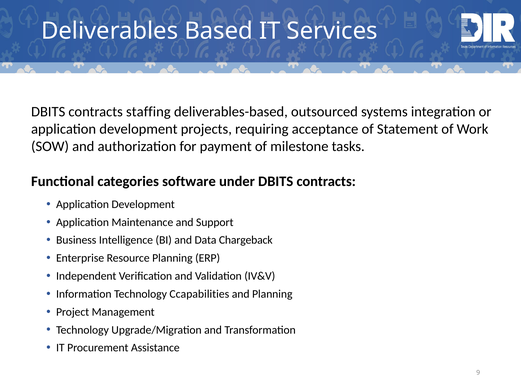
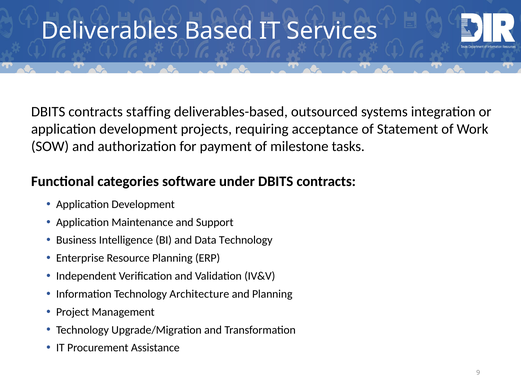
Data Chargeback: Chargeback -> Technology
Ccapabilities: Ccapabilities -> Architecture
